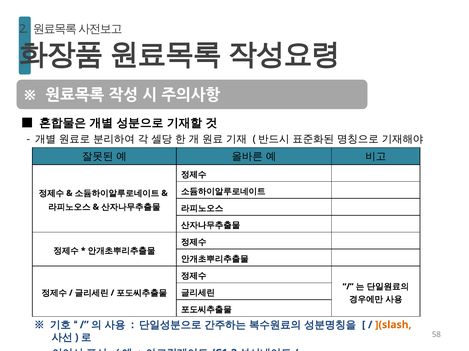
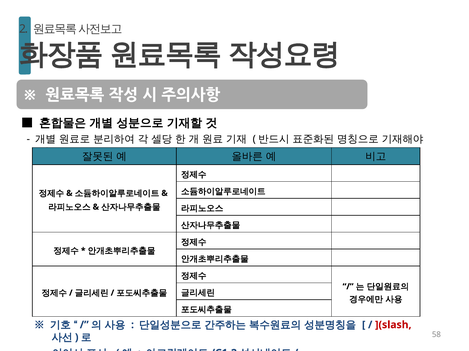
](slash colour: orange -> red
